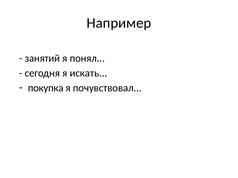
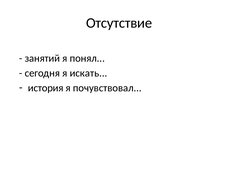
Например: Например -> Отсутствие
покупка: покупка -> история
